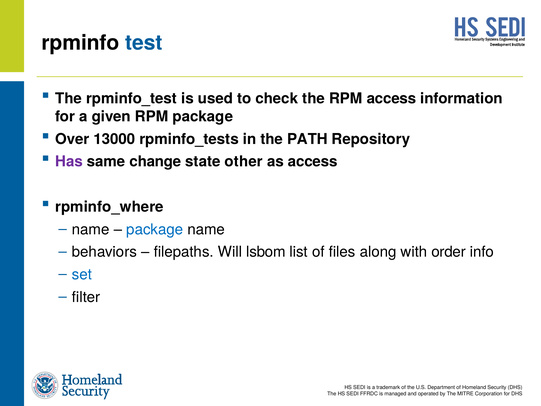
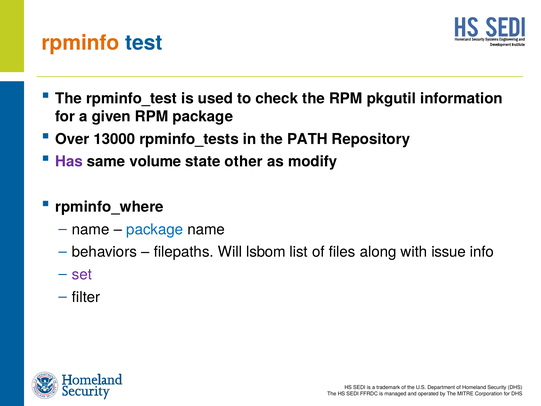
rpminfo colour: black -> orange
RPM access: access -> pkgutil
change: change -> volume
as access: access -> modify
order: order -> issue
set colour: blue -> purple
